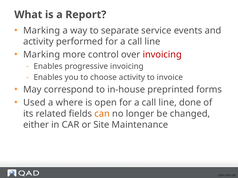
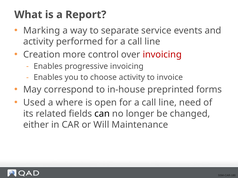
Marking at (42, 55): Marking -> Creation
done: done -> need
can colour: orange -> black
Site: Site -> Will
